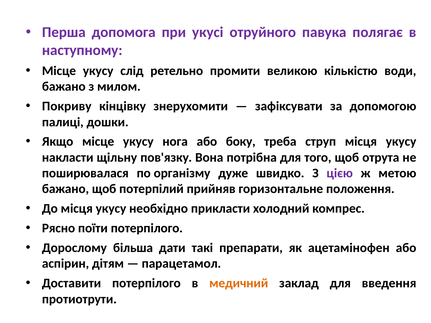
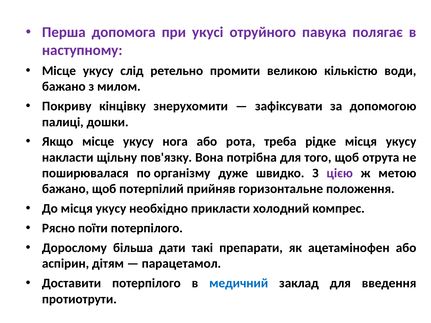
боку: боку -> рота
струп: струп -> рідке
медичний colour: orange -> blue
